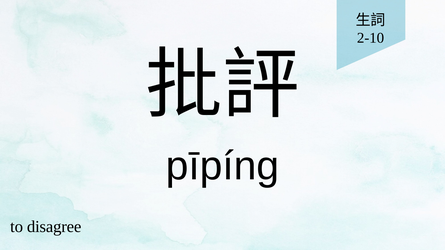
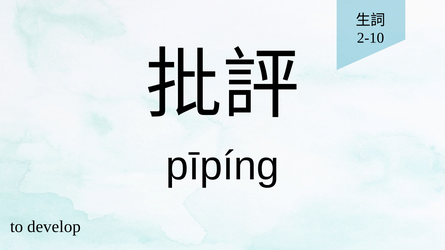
disagree: disagree -> develop
